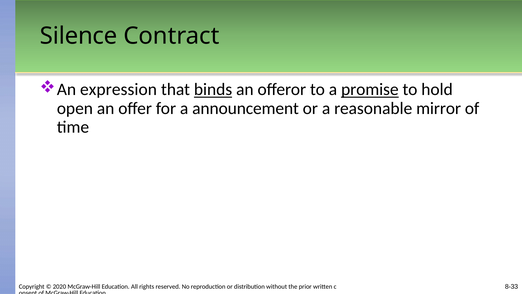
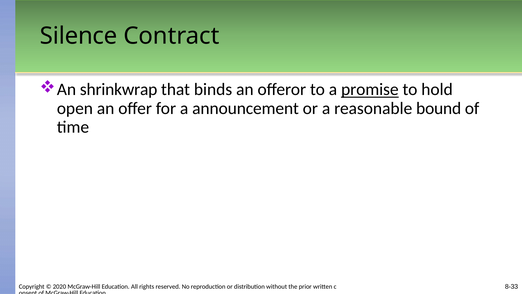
expression: expression -> shrinkwrap
binds underline: present -> none
mirror: mirror -> bound
